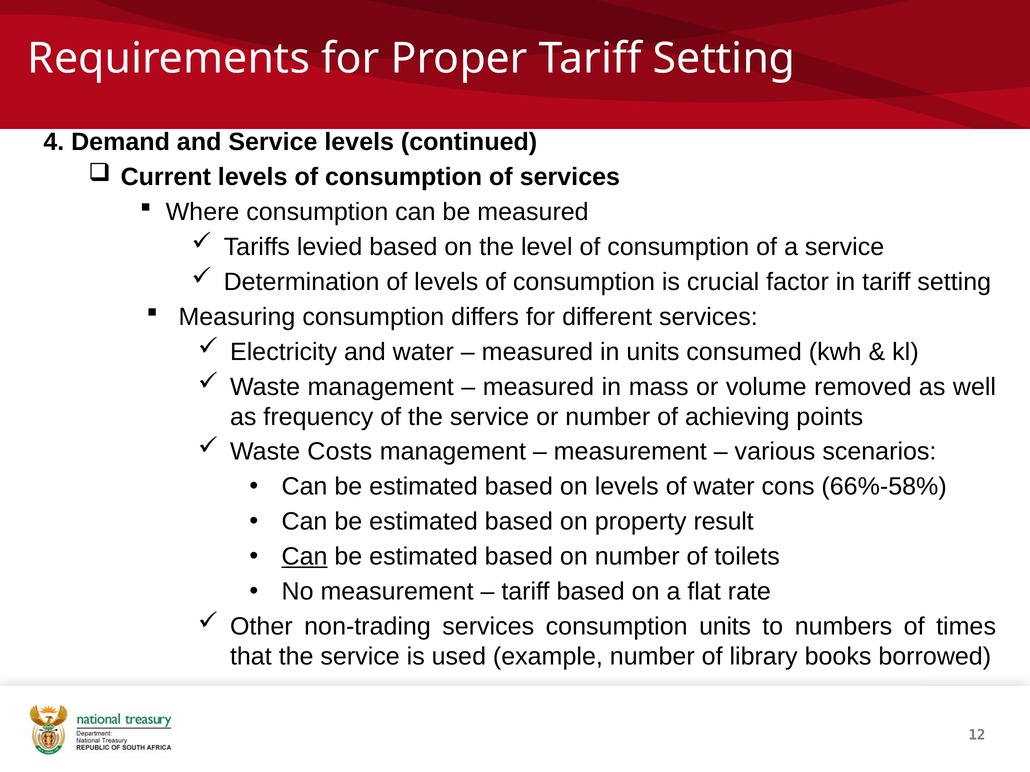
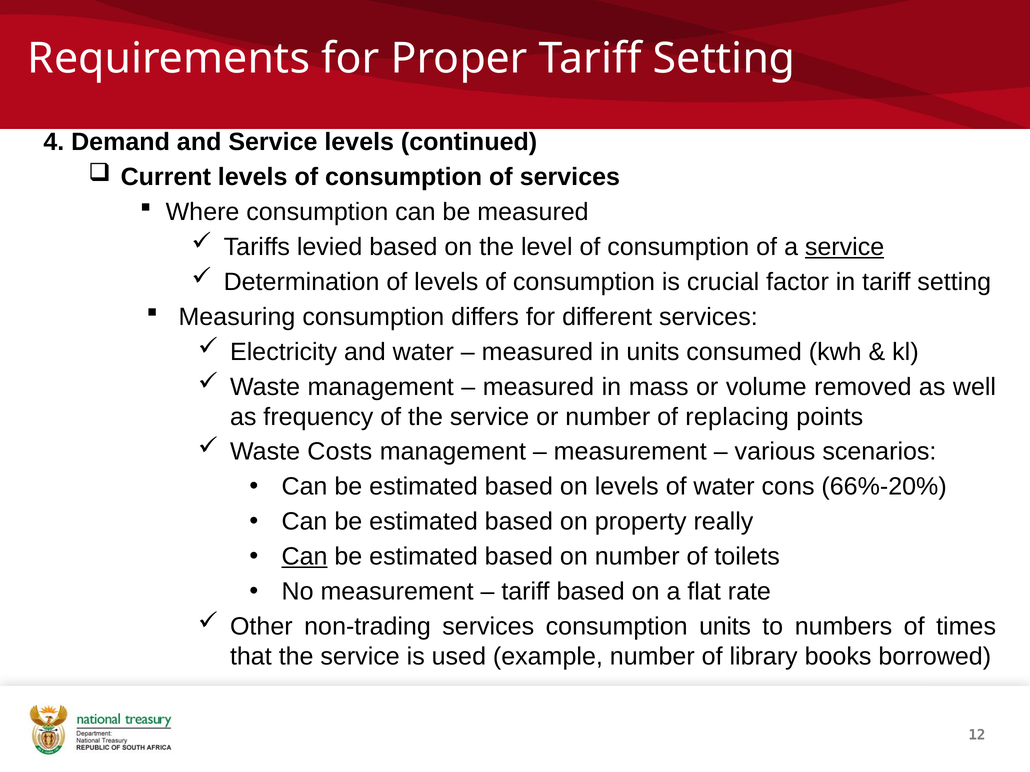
service at (845, 247) underline: none -> present
achieving: achieving -> replacing
66%-58%: 66%-58% -> 66%-20%
result: result -> really
